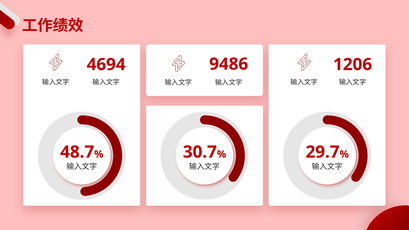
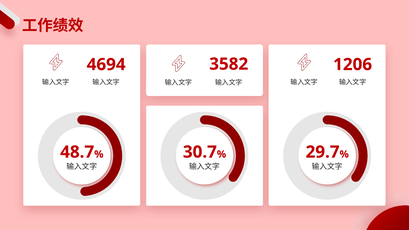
9486: 9486 -> 3582
